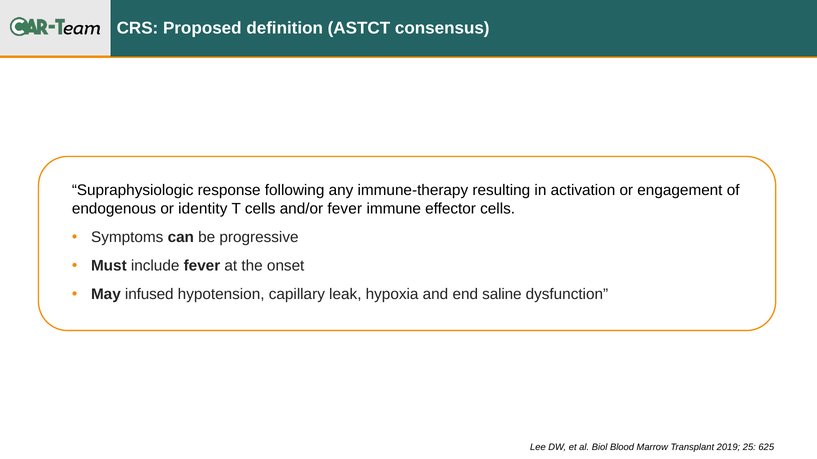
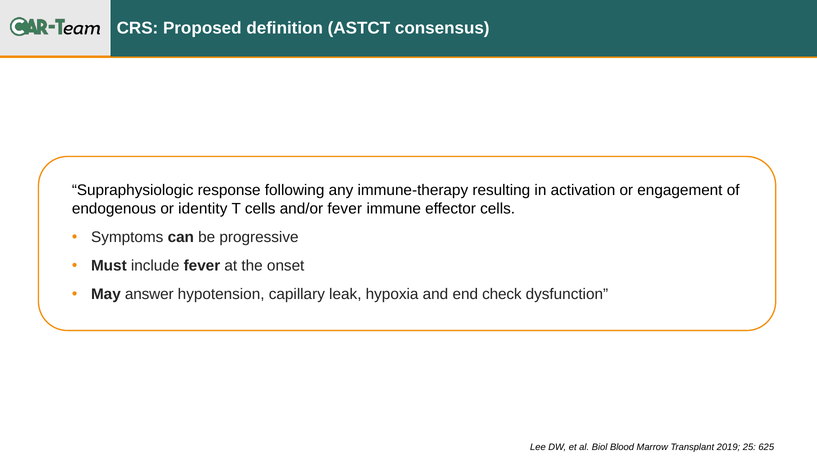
infused: infused -> answer
saline: saline -> check
